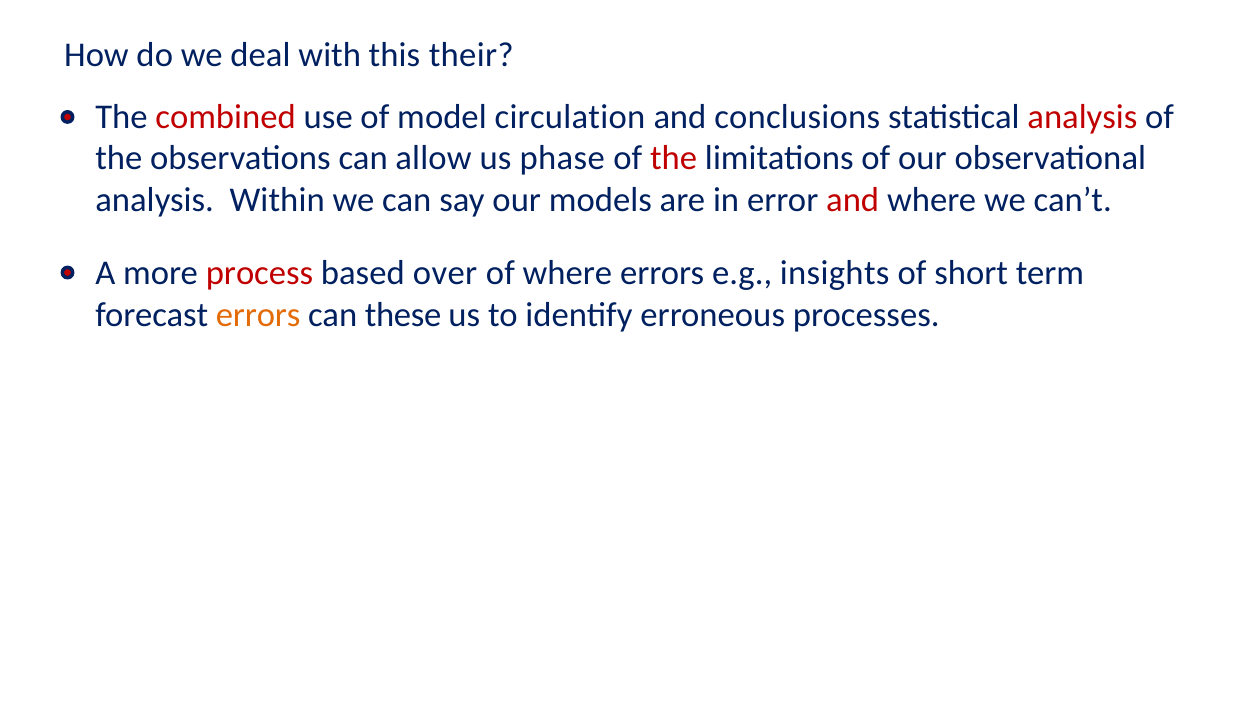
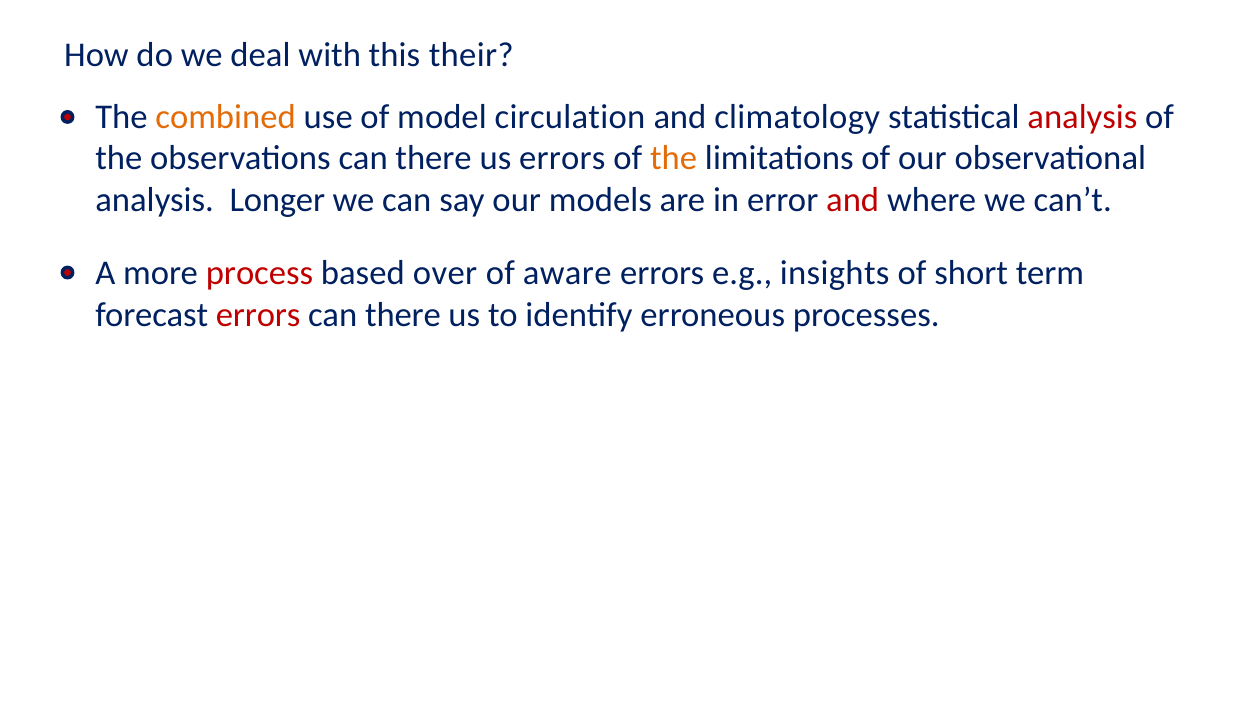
combined colour: red -> orange
conclusions: conclusions -> climatology
observations can allow: allow -> there
us phase: phase -> errors
the at (674, 158) colour: red -> orange
Within: Within -> Longer
of where: where -> aware
errors at (258, 315) colour: orange -> red
these at (403, 315): these -> there
